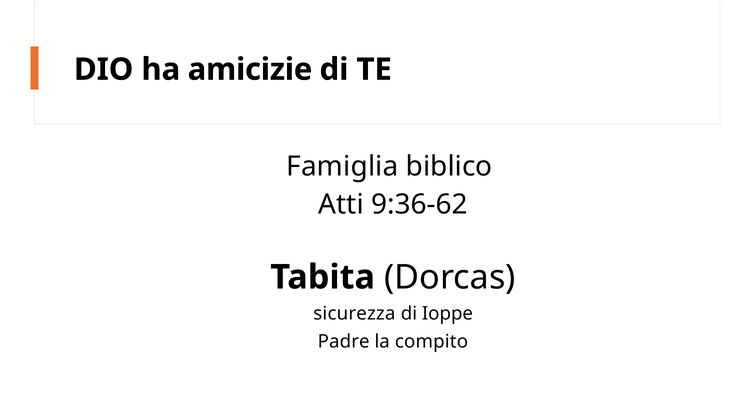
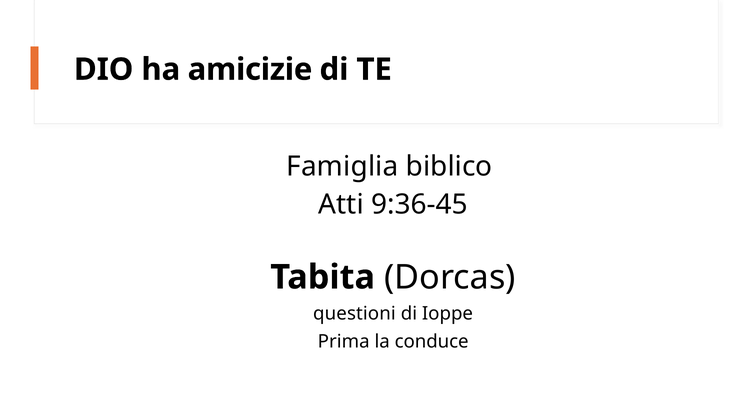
9:36-62: 9:36-62 -> 9:36-45
sicurezza: sicurezza -> questioni
Padre: Padre -> Prima
compito: compito -> conduce
